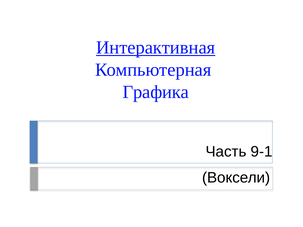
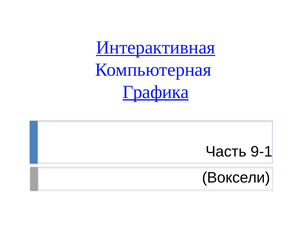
Графика underline: none -> present
